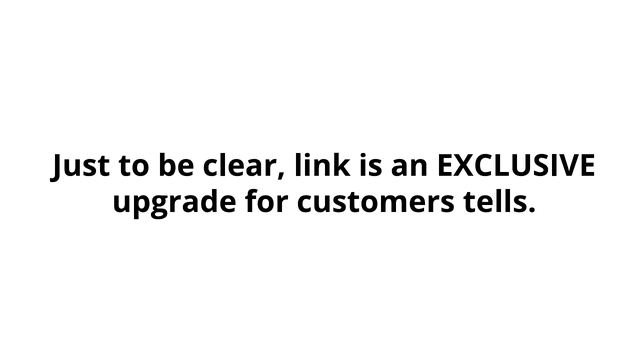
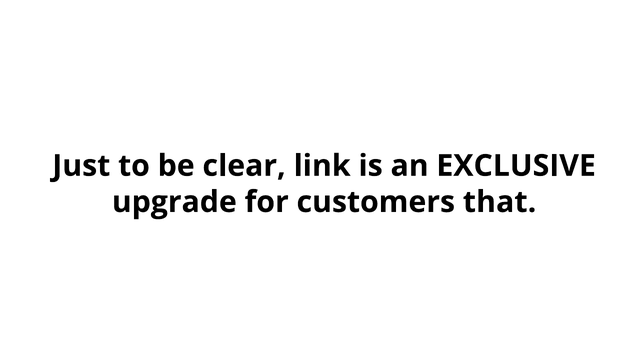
tells: tells -> that
